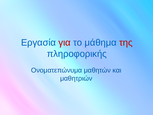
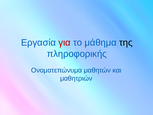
της colour: red -> black
